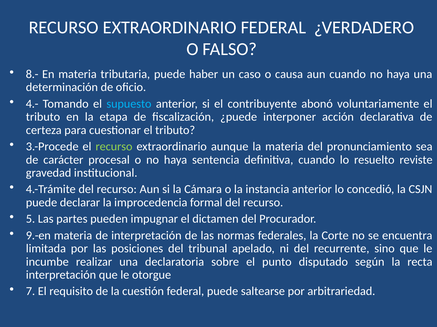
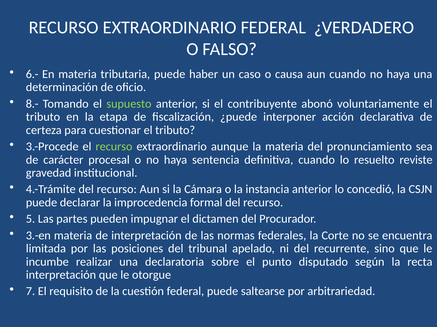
8.-: 8.- -> 6.-
4.-: 4.- -> 8.-
supuesto colour: light blue -> light green
9.-en: 9.-en -> 3.-en
